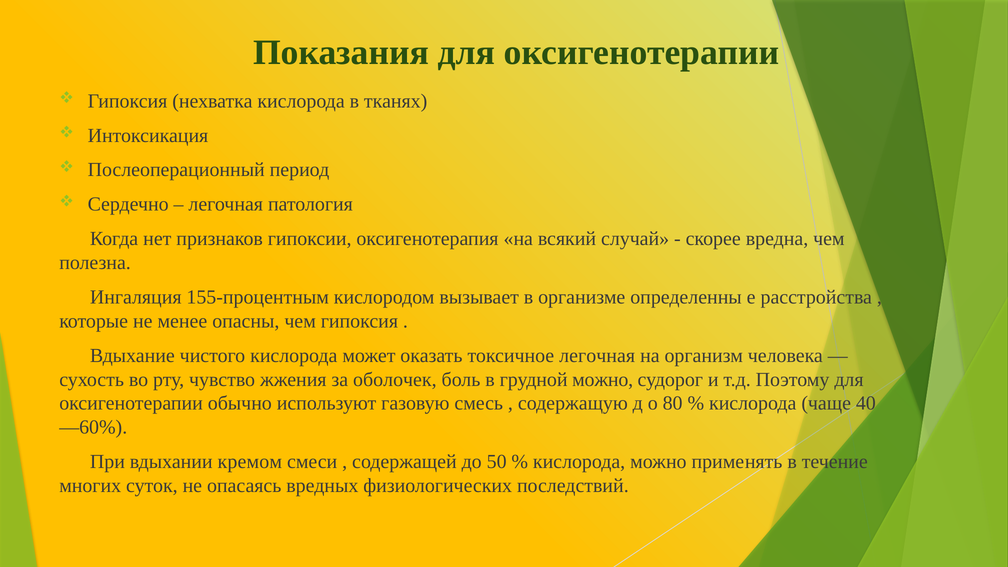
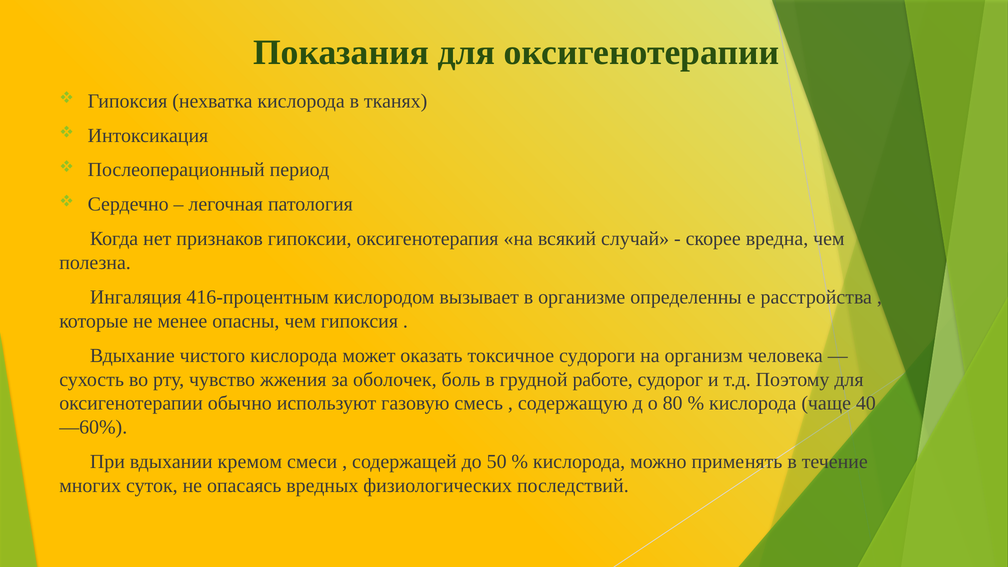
155-процентным: 155-процентным -> 416-процентным
токсичное легочная: легочная -> судороги
грудной можно: можно -> работе
